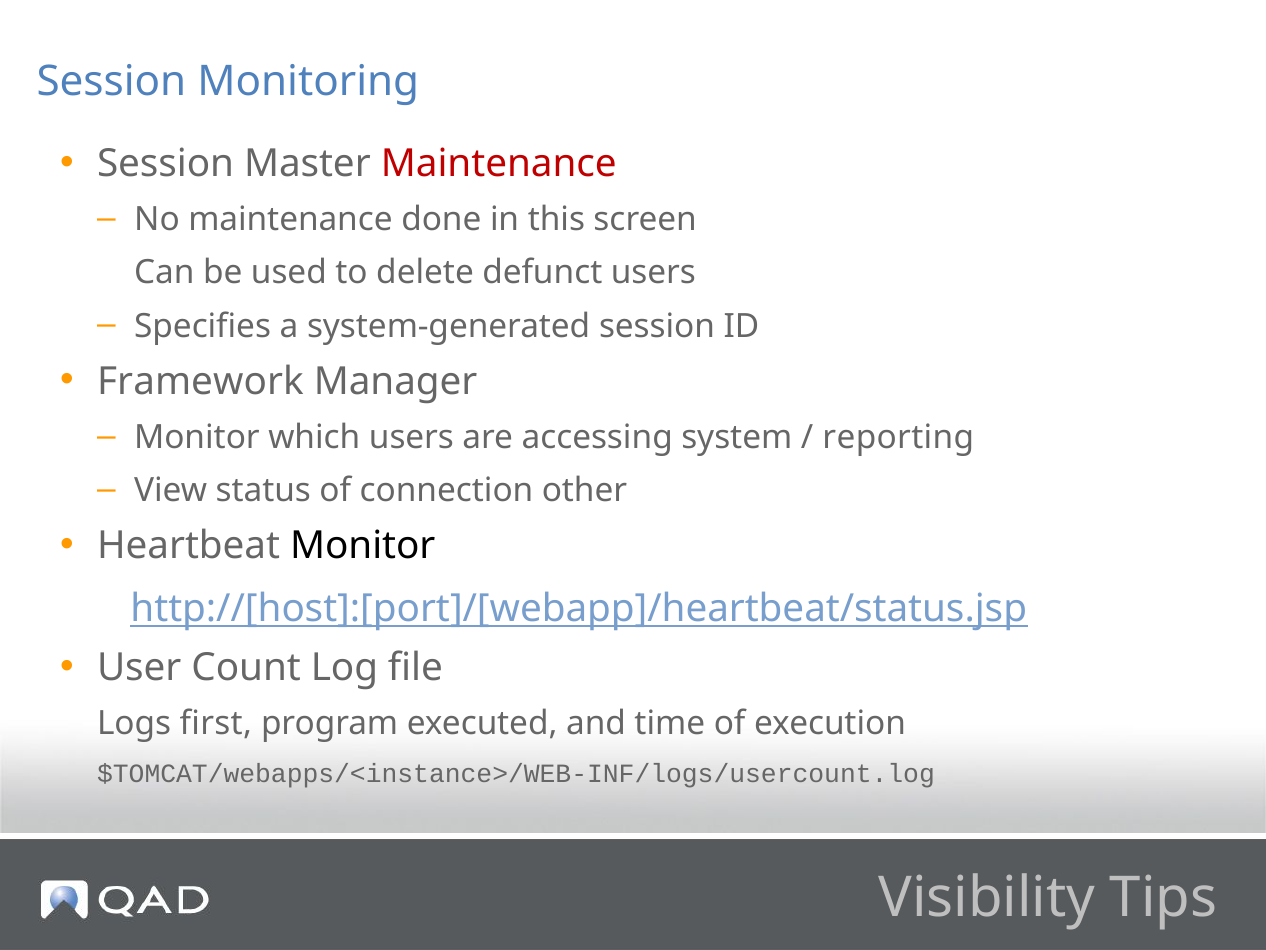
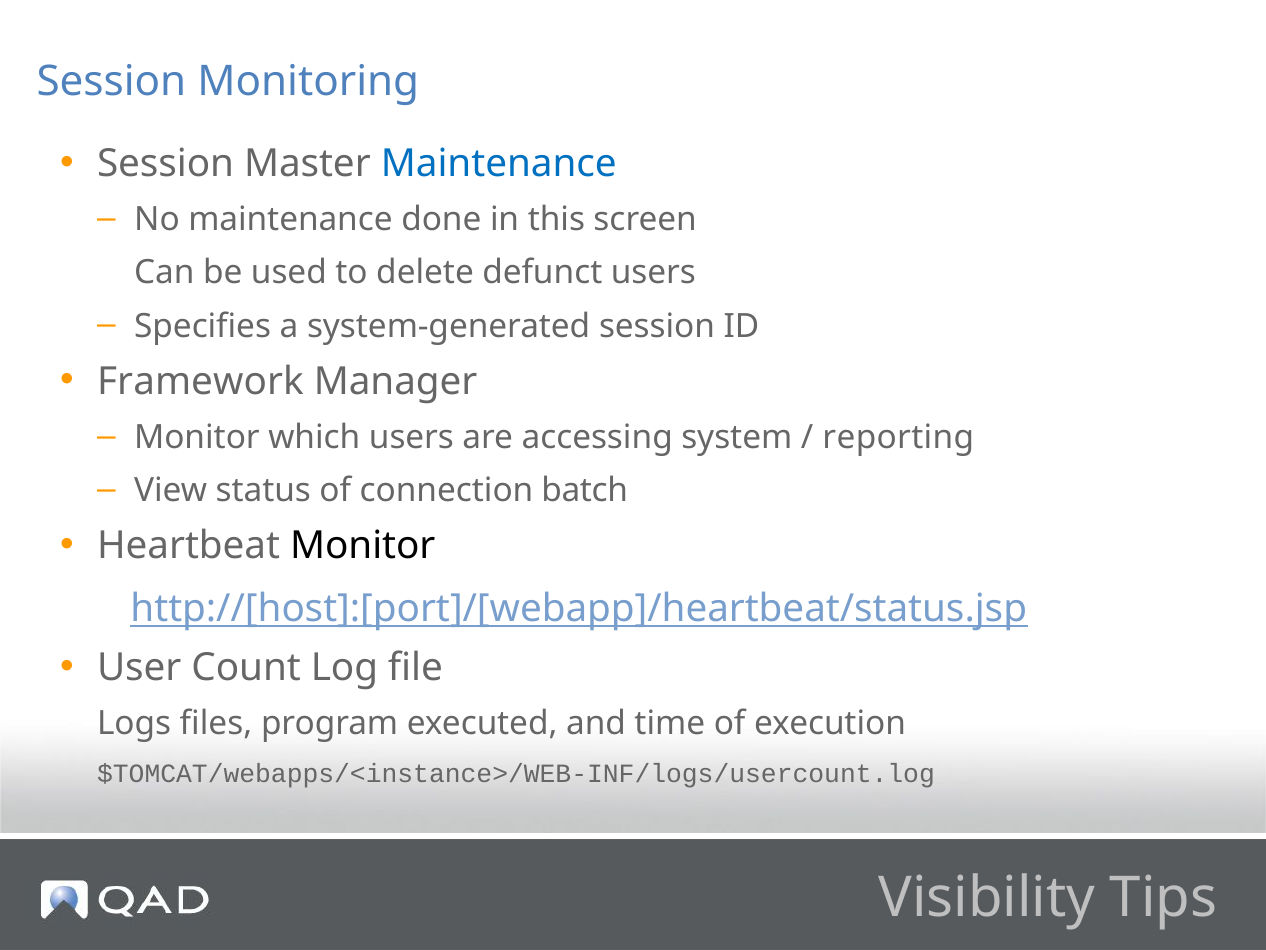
Maintenance at (499, 164) colour: red -> blue
other: other -> batch
first: first -> files
